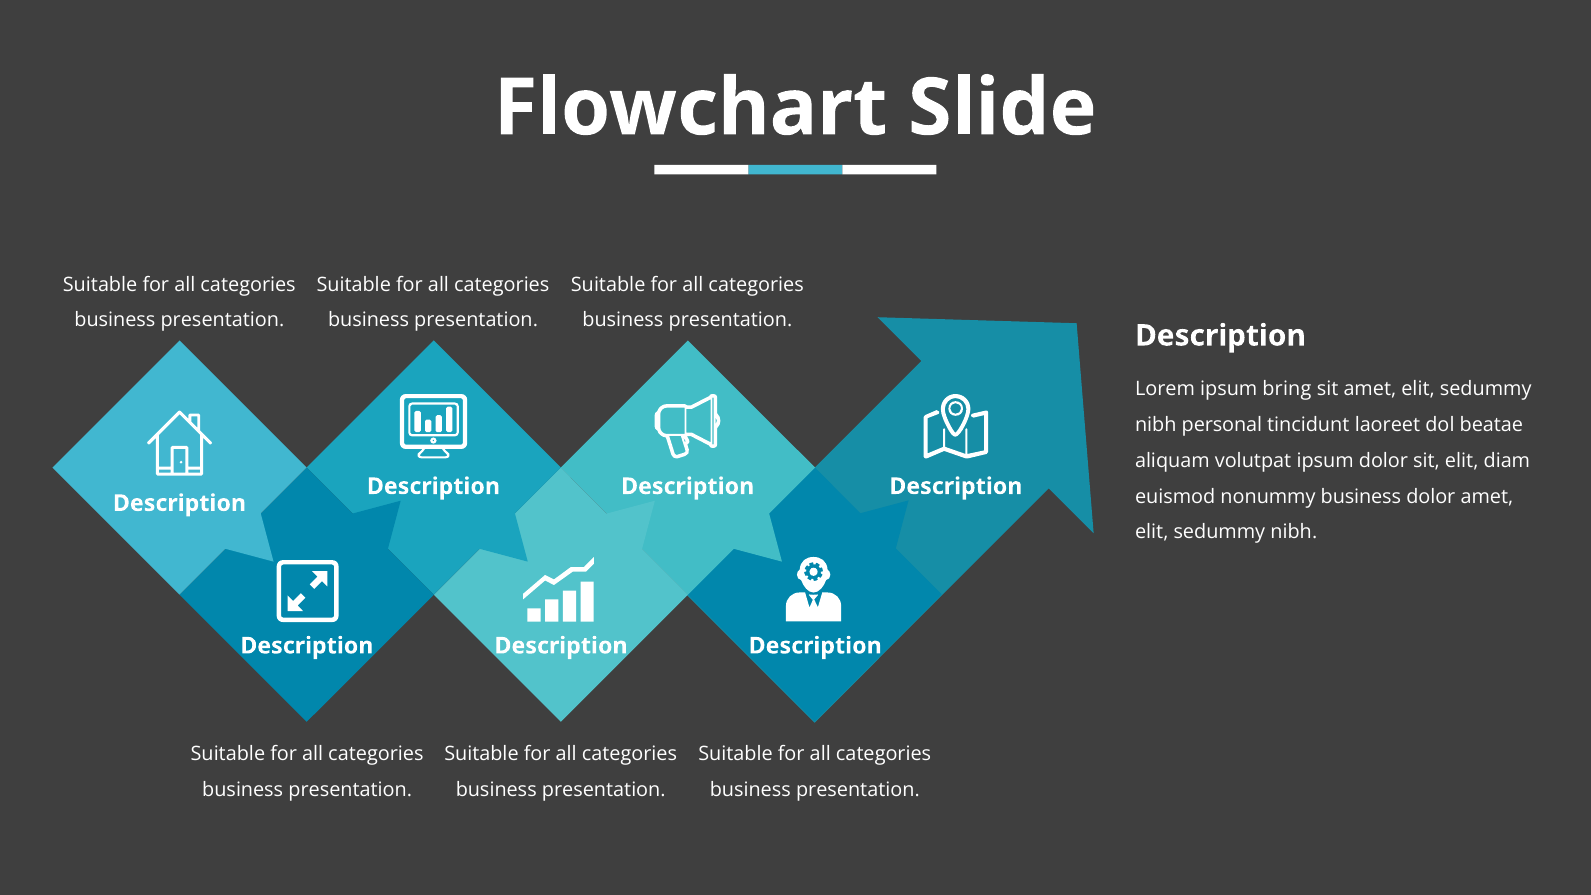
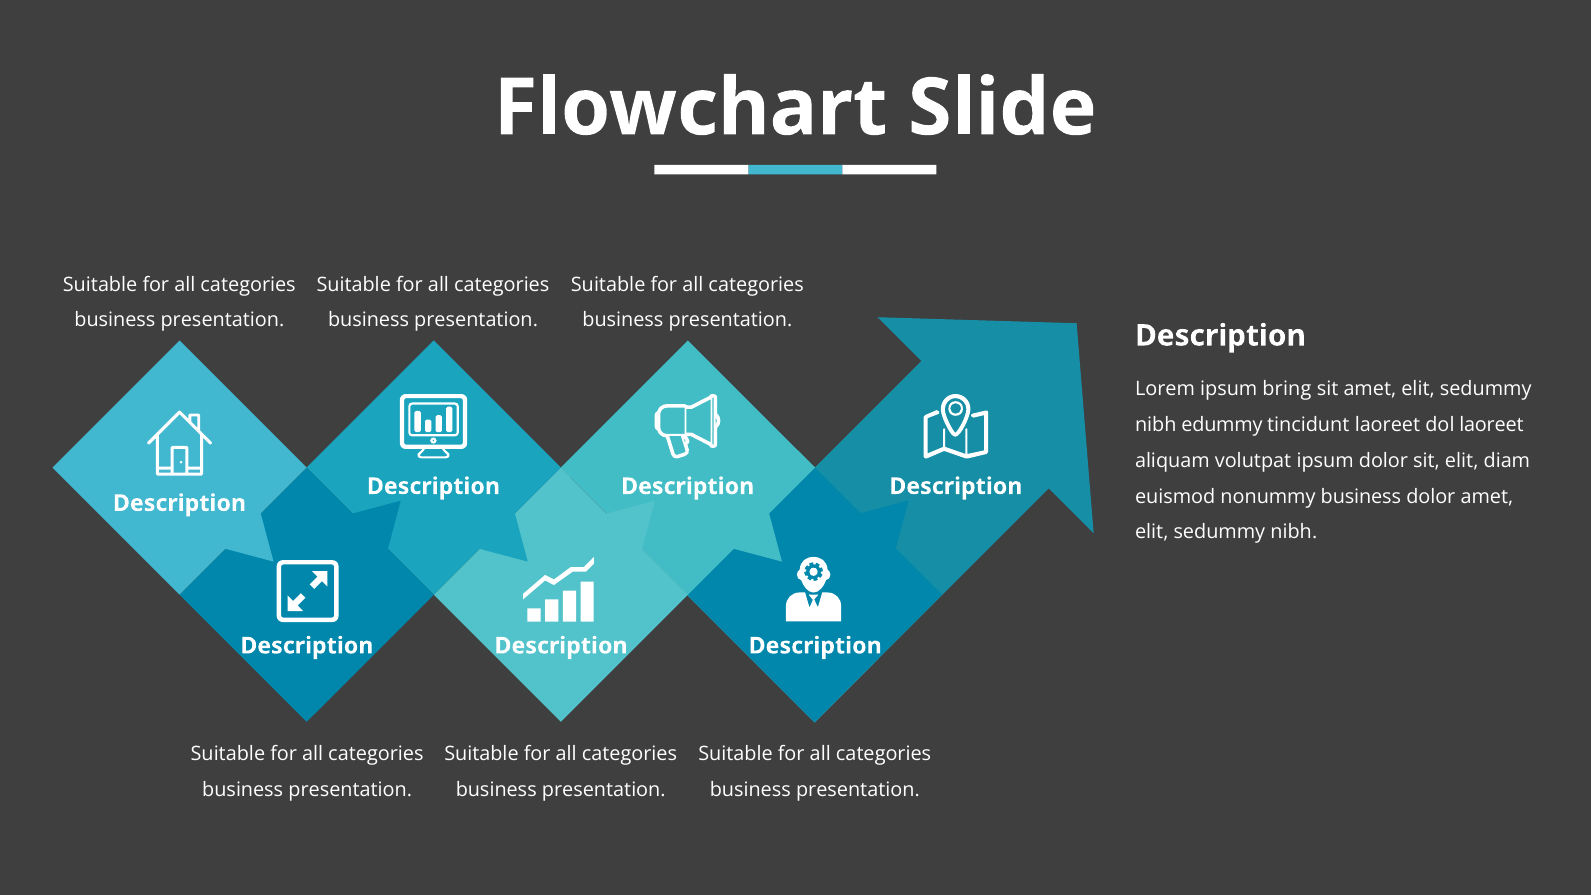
personal: personal -> edummy
dol beatae: beatae -> laoreet
